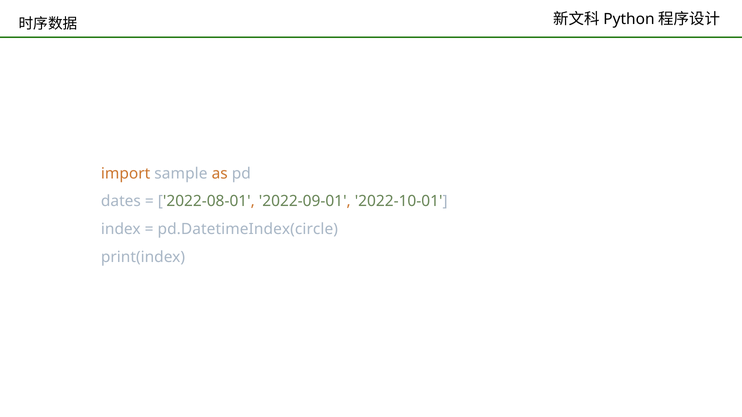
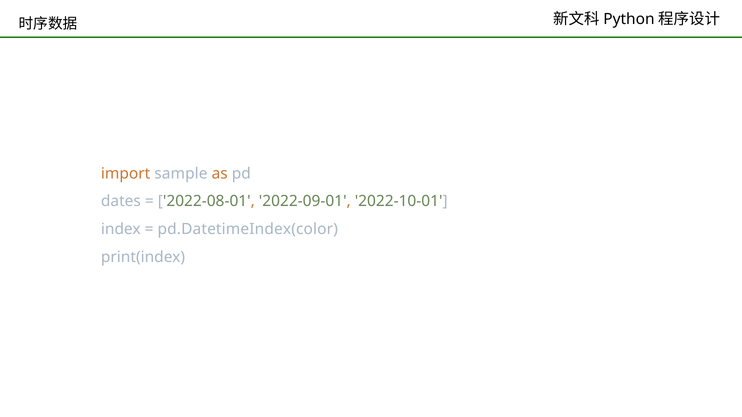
pd.DatetimeIndex(circle: pd.DatetimeIndex(circle -> pd.DatetimeIndex(color
